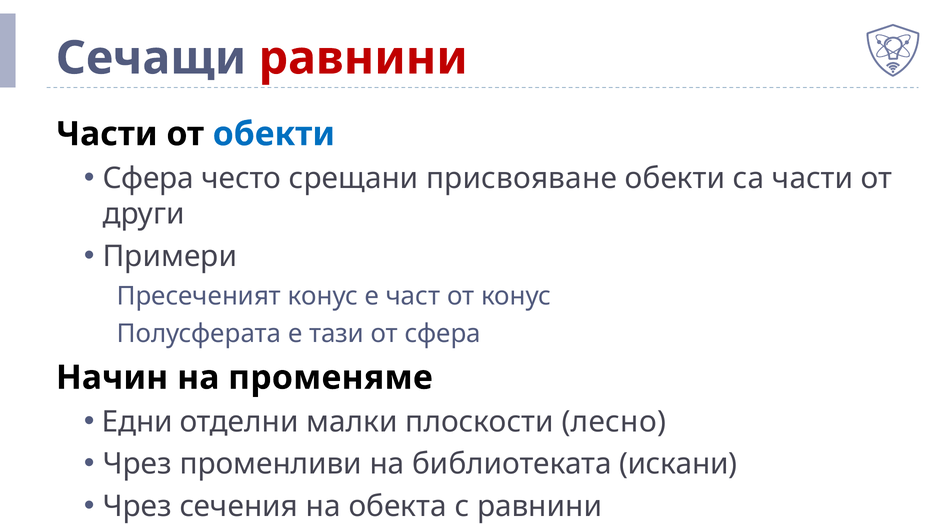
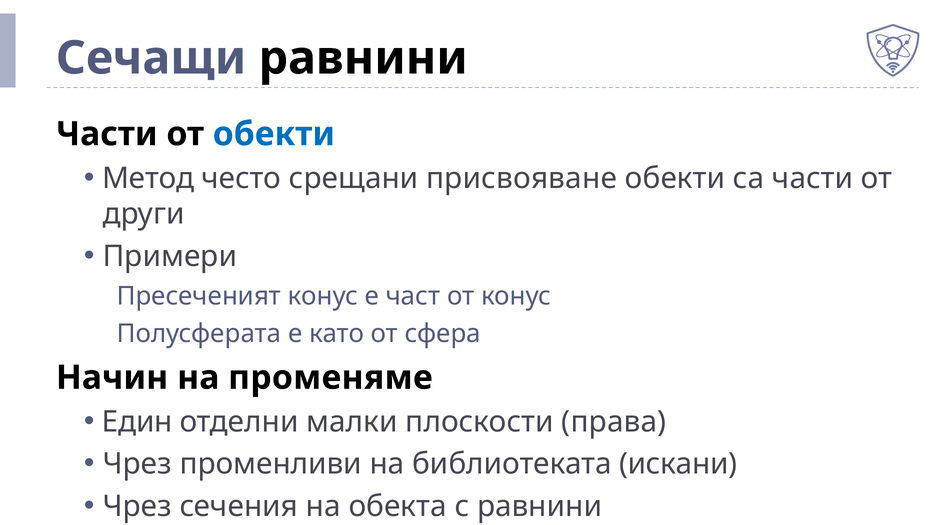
равнини at (363, 58) colour: red -> black
Сфера at (148, 179): Сфера -> Метод
тази: тази -> като
Едни: Едни -> Един
лесно: лесно -> права
